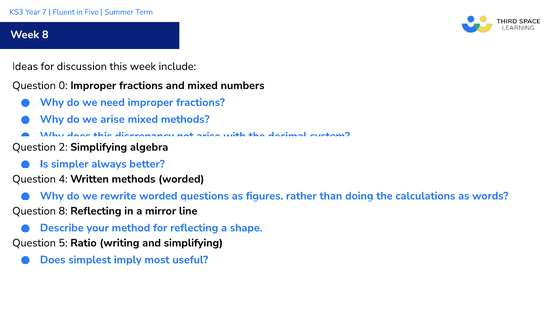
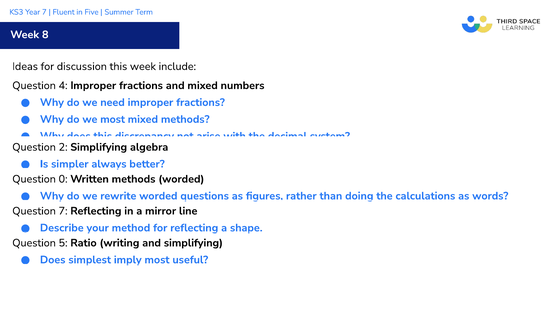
0: 0 -> 4
we arise: arise -> most
4: 4 -> 0
Question 8: 8 -> 7
